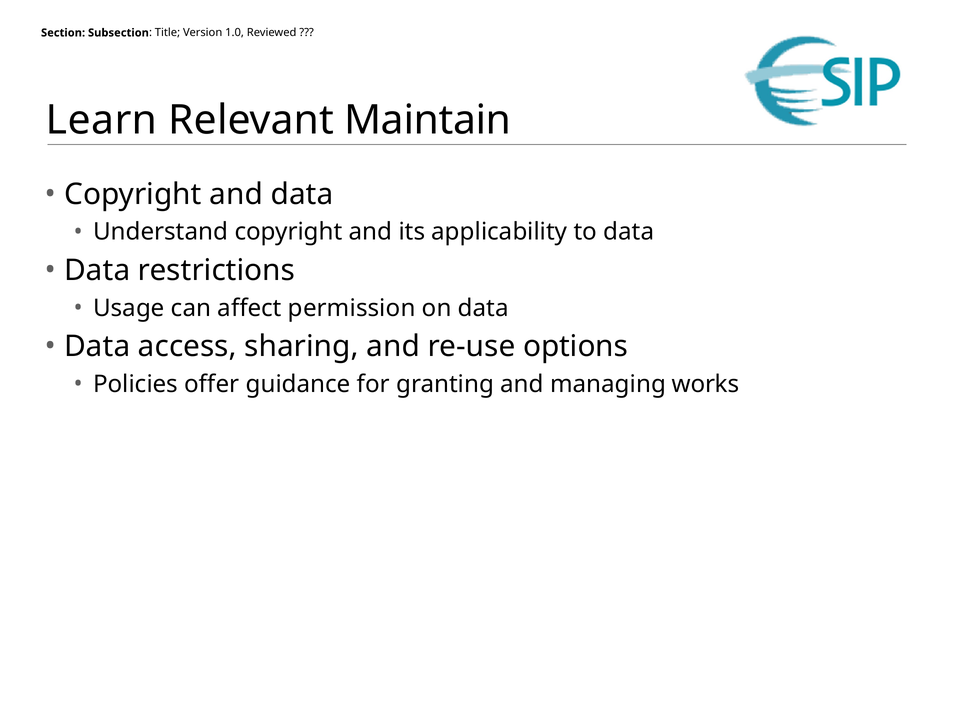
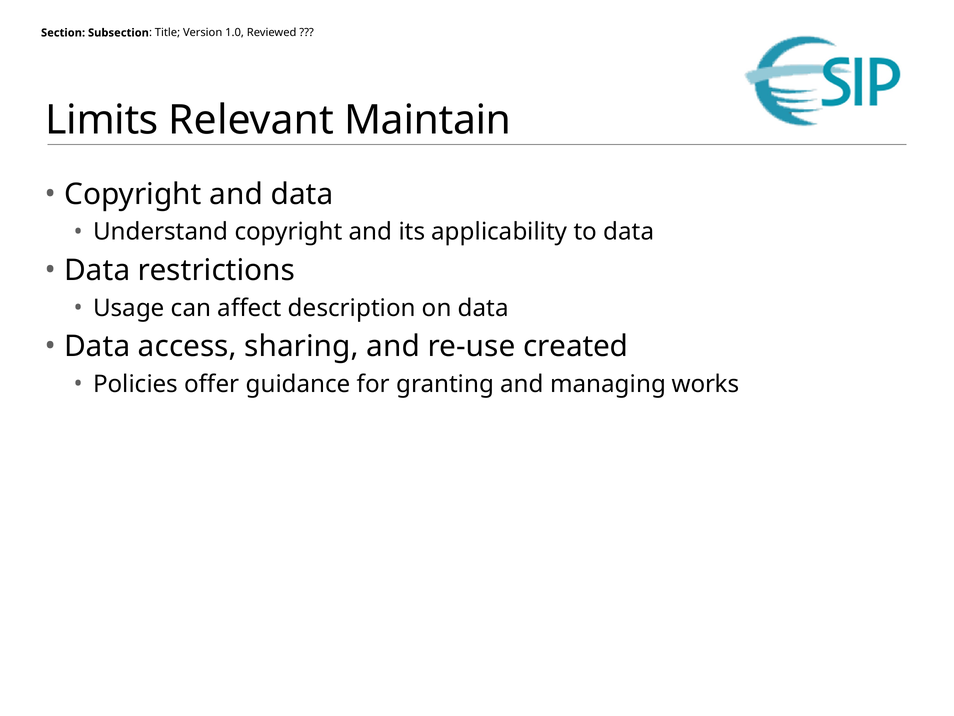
Learn: Learn -> Limits
permission: permission -> description
options: options -> created
